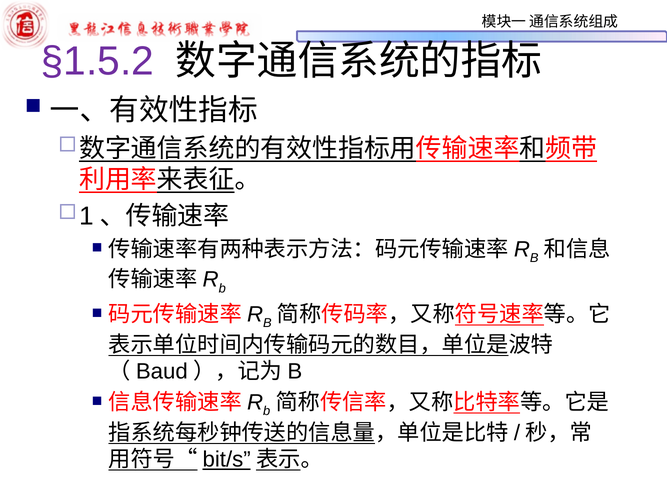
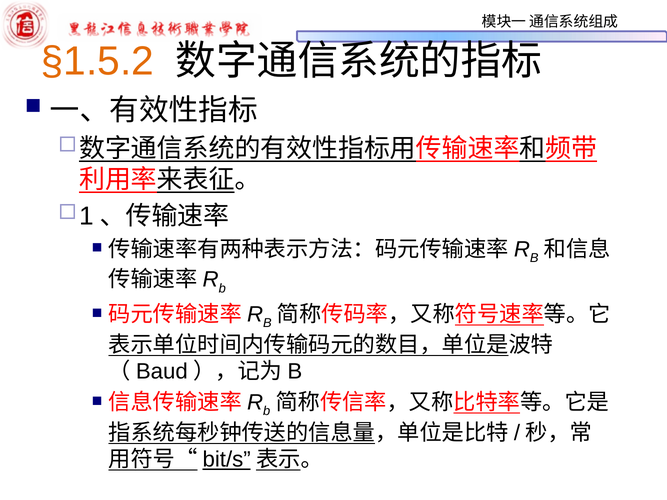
§1.5.2 colour: purple -> orange
